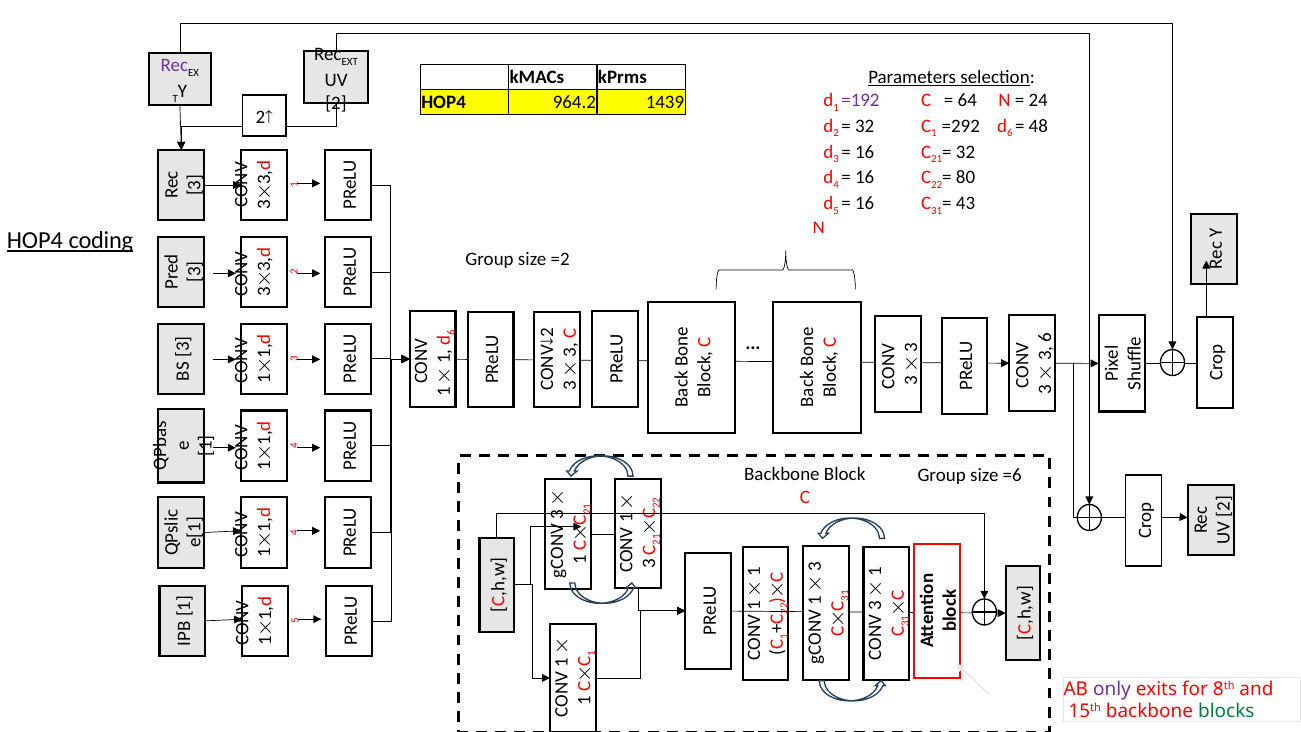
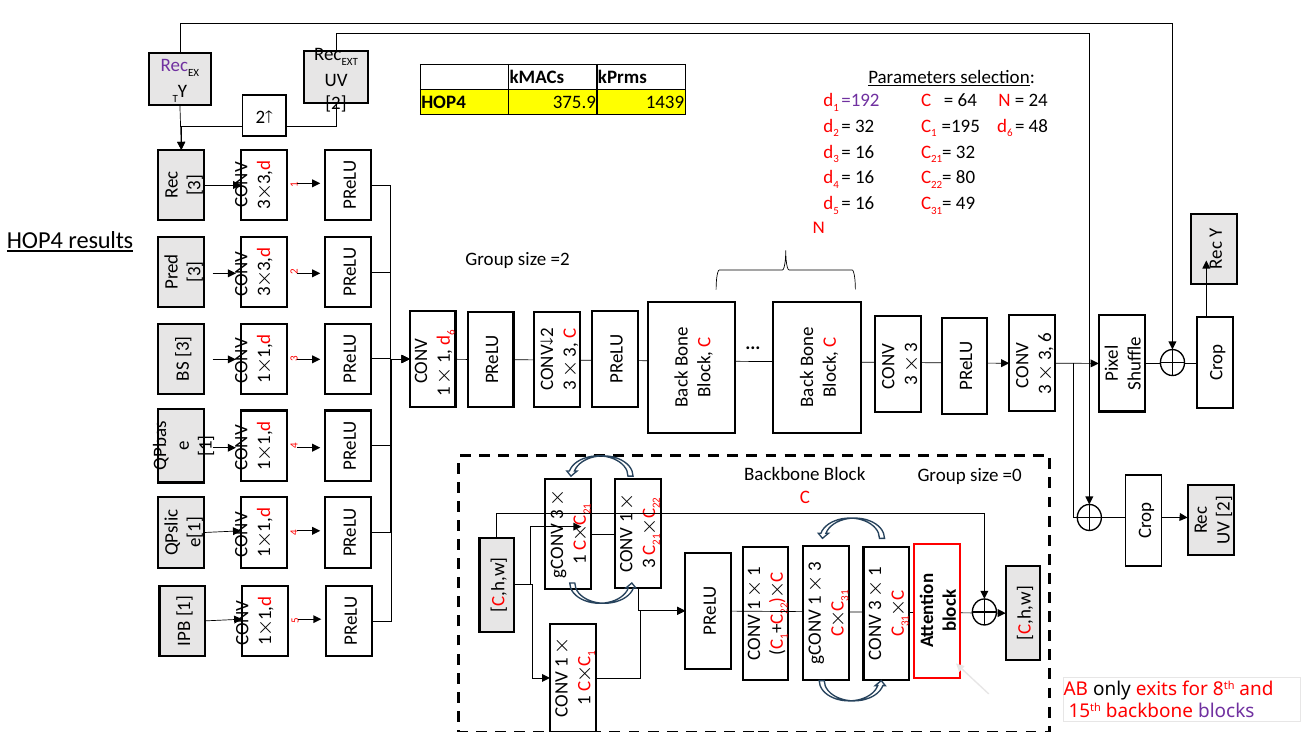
964.2: 964.2 -> 375.9
=292: =292 -> =195
43: 43 -> 49
coding: coding -> results
=6: =6 -> =0
only colour: purple -> black
blocks colour: green -> purple
